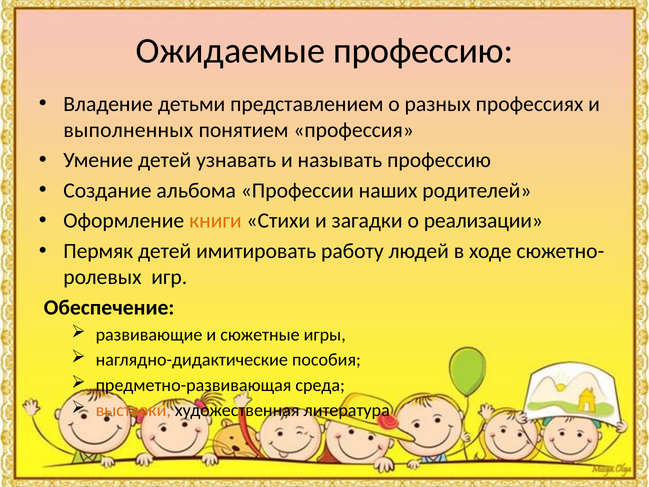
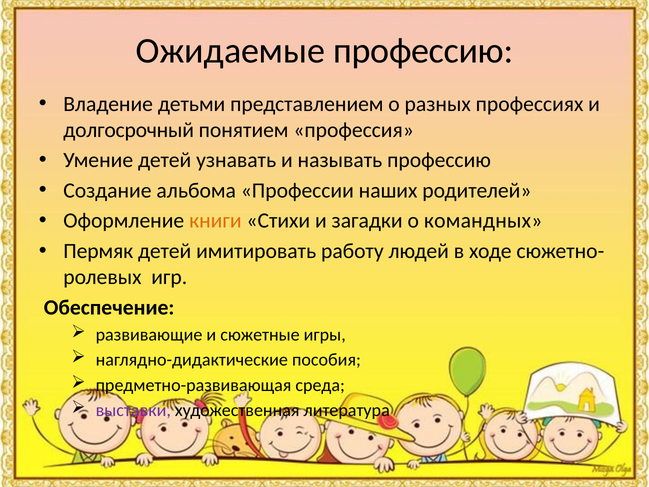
выполненных: выполненных -> долгосрочный
реализации: реализации -> командных
выставки colour: orange -> purple
